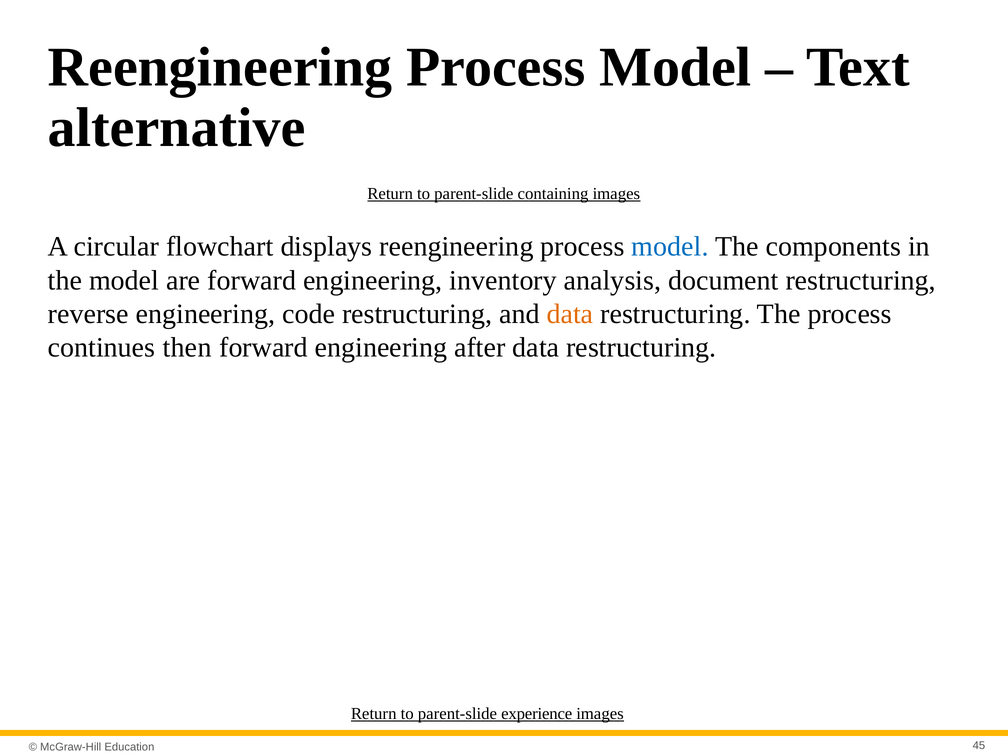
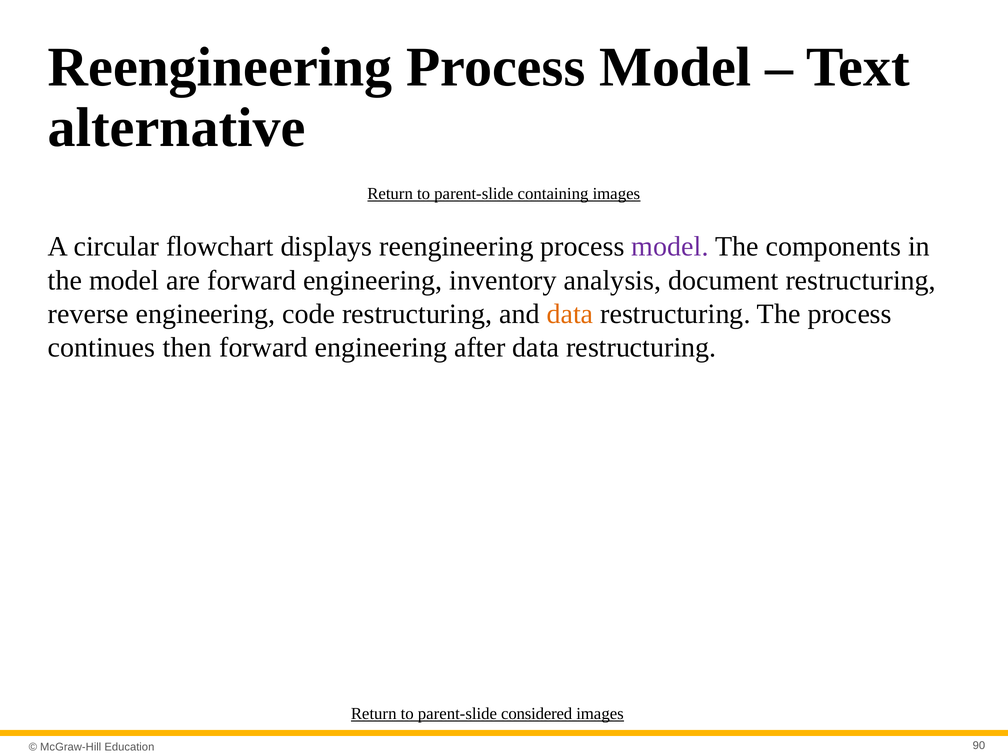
model at (670, 247) colour: blue -> purple
experience: experience -> considered
45: 45 -> 90
